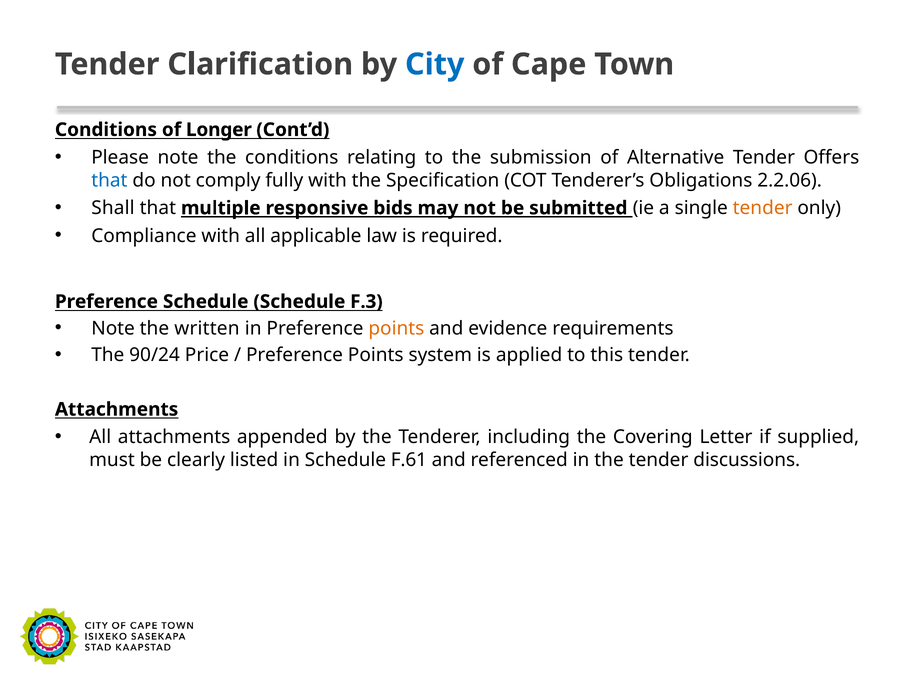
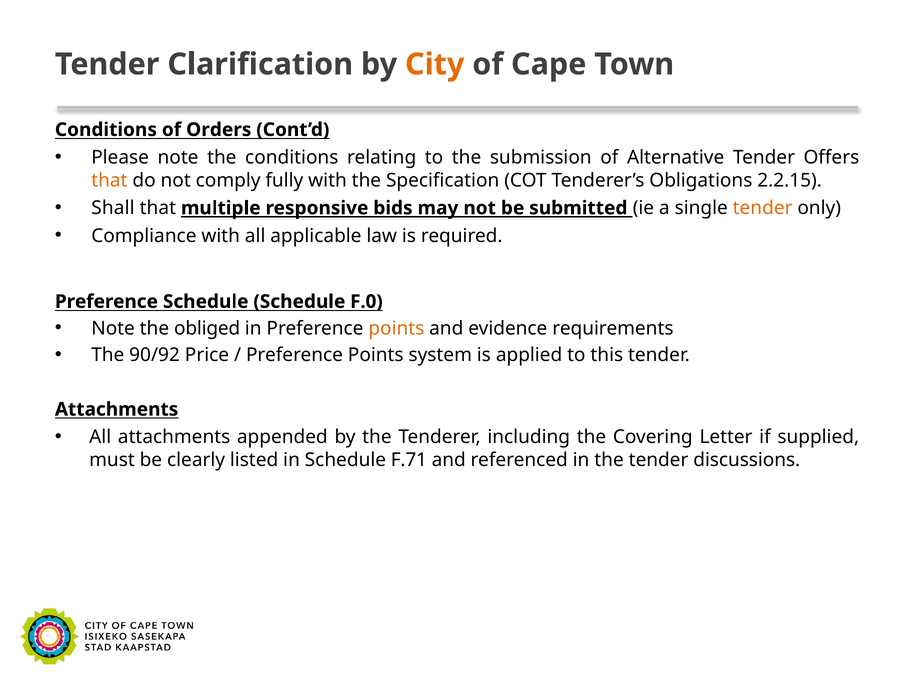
City colour: blue -> orange
Longer: Longer -> Orders
that at (109, 180) colour: blue -> orange
2.2.06: 2.2.06 -> 2.2.15
F.3: F.3 -> F.0
written: written -> obliged
90/24: 90/24 -> 90/92
F.61: F.61 -> F.71
